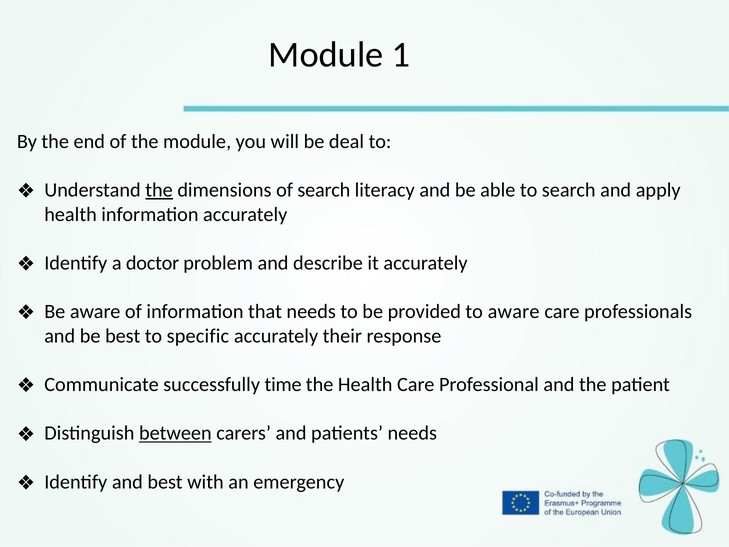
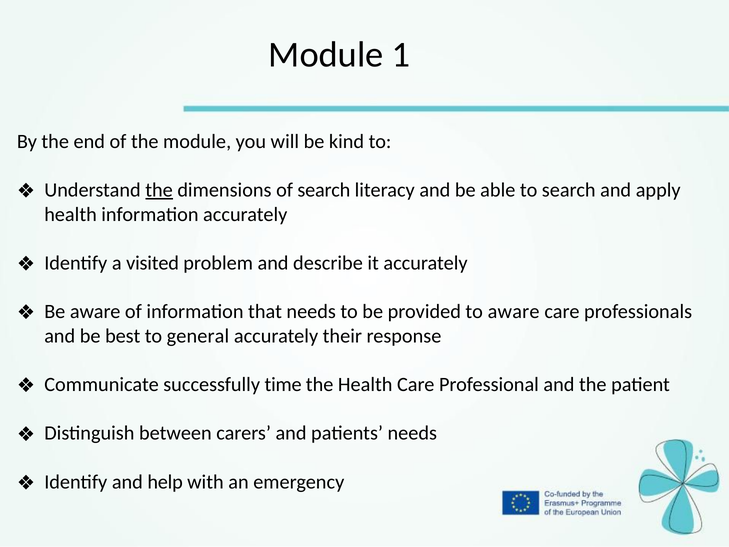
deal: deal -> kind
doctor: doctor -> visited
specific: specific -> general
between underline: present -> none
and best: best -> help
